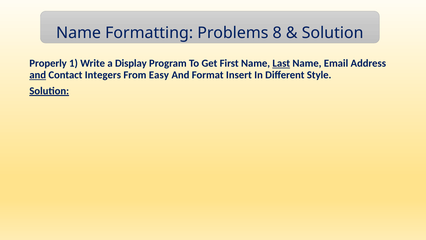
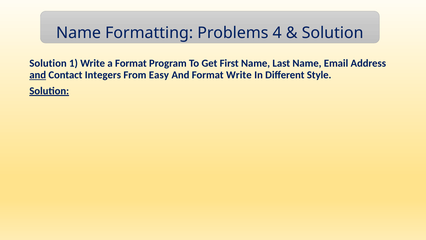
8: 8 -> 4
Properly at (48, 63): Properly -> Solution
a Display: Display -> Format
Last underline: present -> none
Format Insert: Insert -> Write
